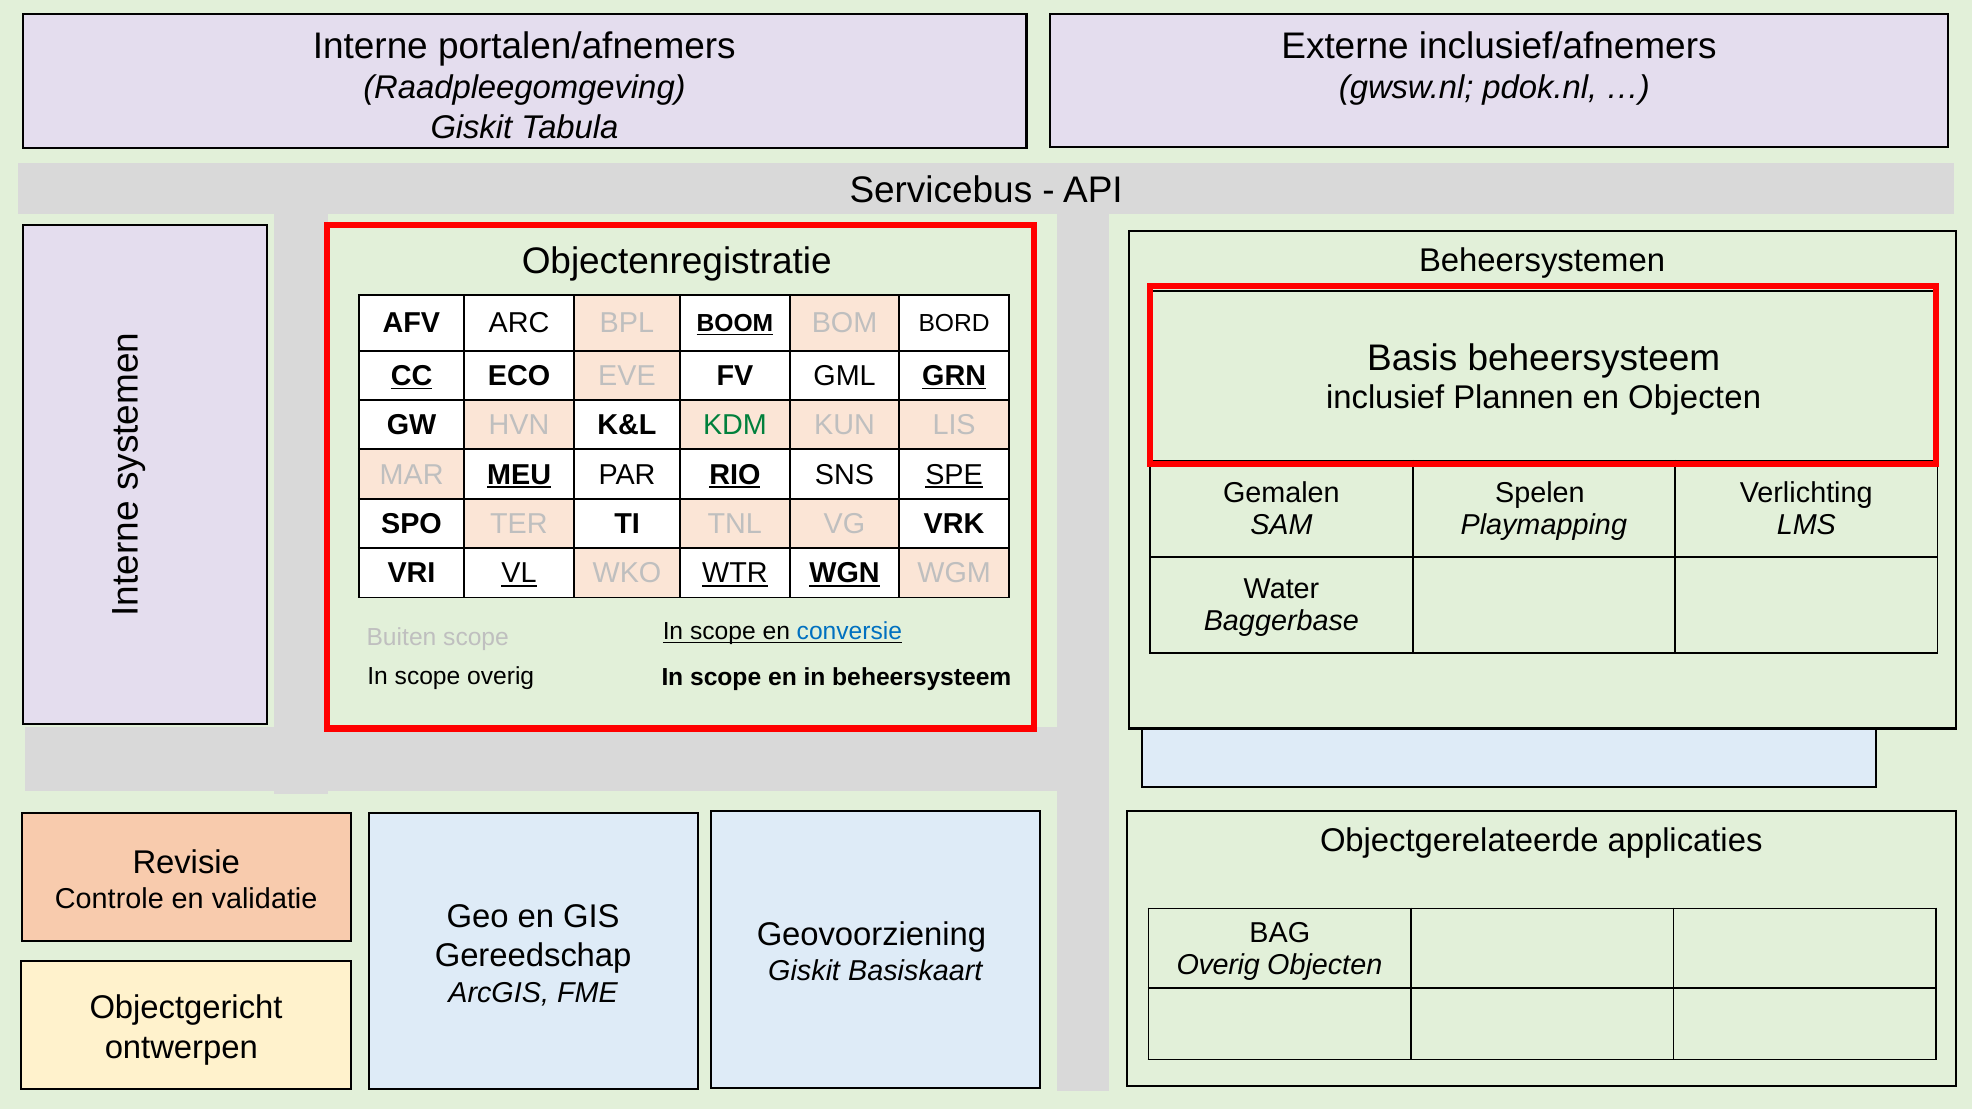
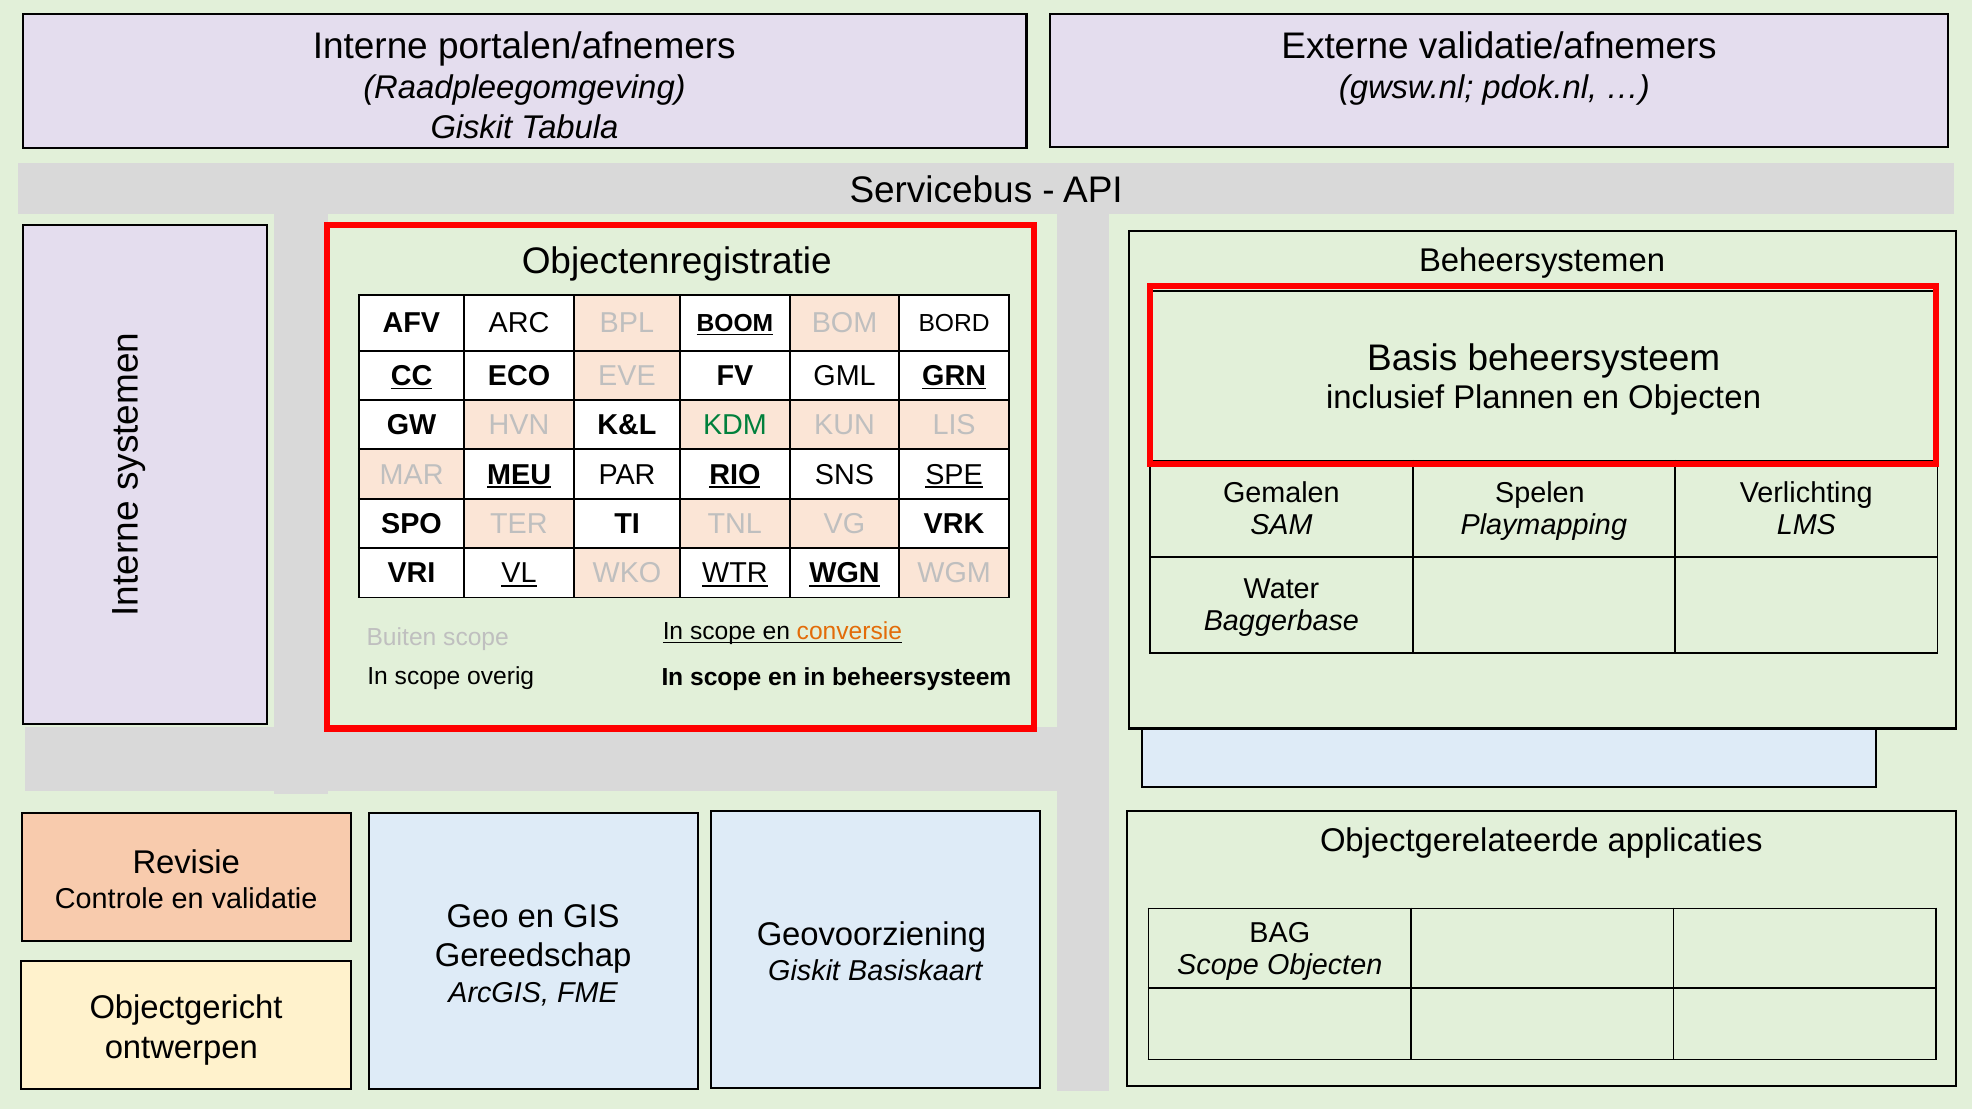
inclusief/afnemers: inclusief/afnemers -> validatie/afnemers
conversie colour: blue -> orange
Overig at (1218, 965): Overig -> Scope
